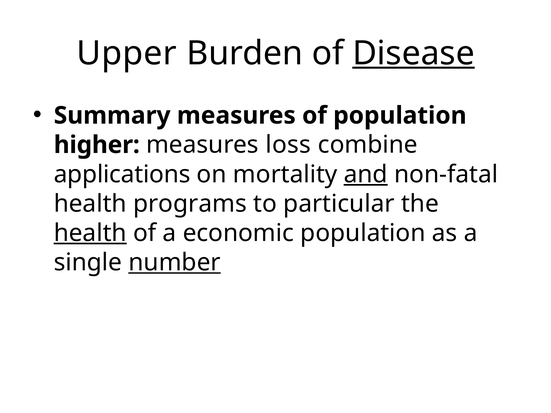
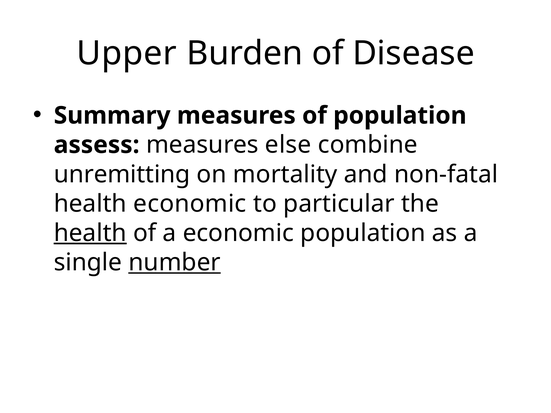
Disease underline: present -> none
higher: higher -> assess
loss: loss -> else
applications: applications -> unremitting
and underline: present -> none
health programs: programs -> economic
